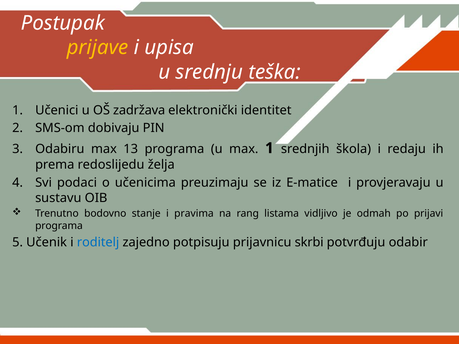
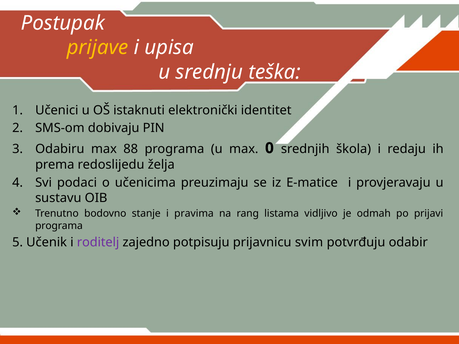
zadržava: zadržava -> istaknuti
13: 13 -> 88
max 1: 1 -> 0
roditelj colour: blue -> purple
skrbi: skrbi -> svim
